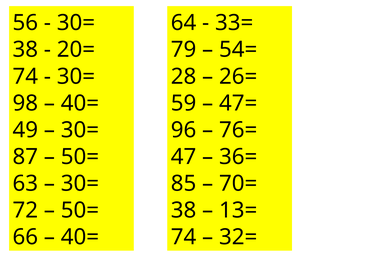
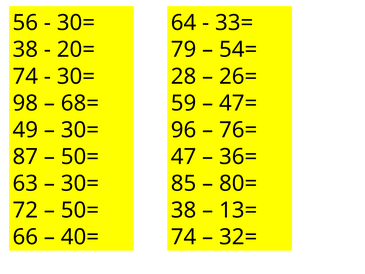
40= at (80, 103): 40= -> 68=
70=: 70= -> 80=
